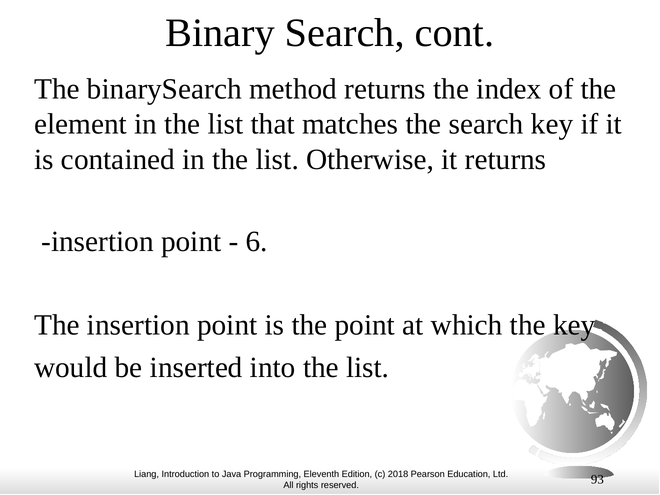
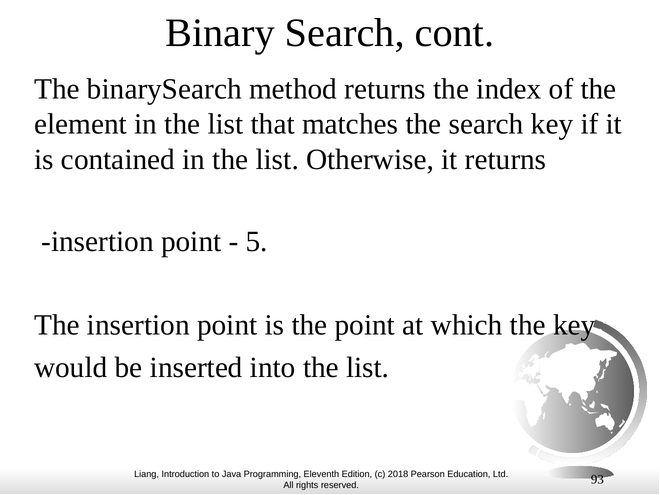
6: 6 -> 5
